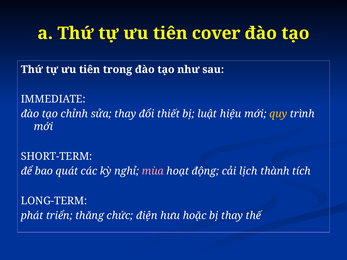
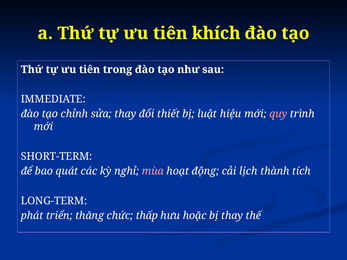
cover: cover -> khích
quy colour: yellow -> pink
điện: điện -> thấp
